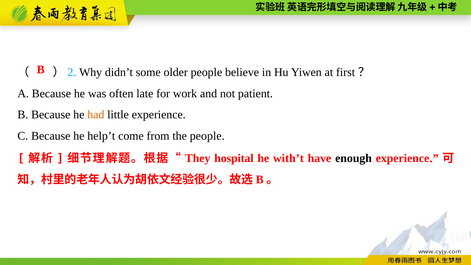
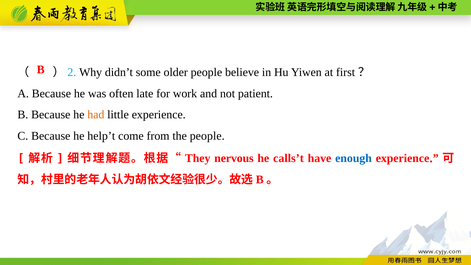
hospital: hospital -> nervous
with’t: with’t -> calls’t
enough colour: black -> blue
